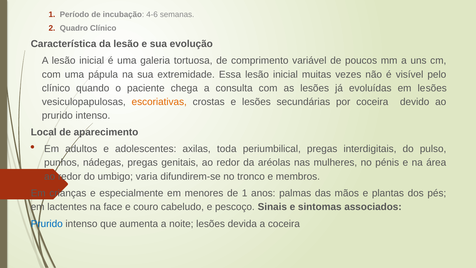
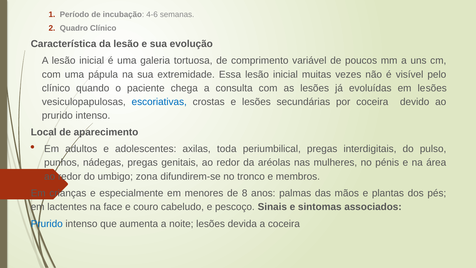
escoriativas colour: orange -> blue
varia: varia -> zona
de 1: 1 -> 8
